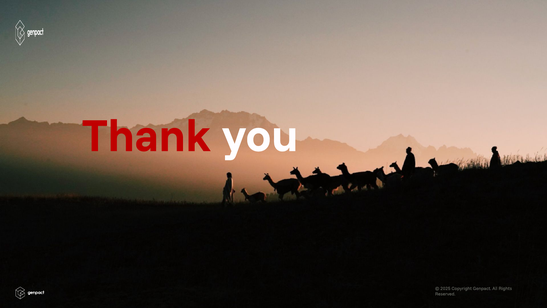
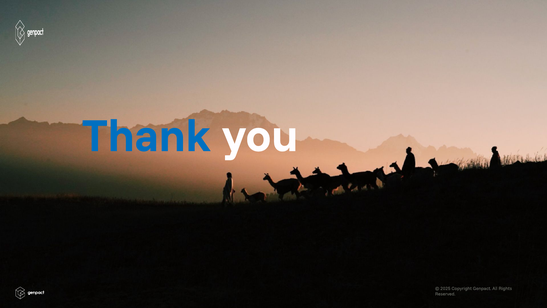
Thank colour: red -> blue
